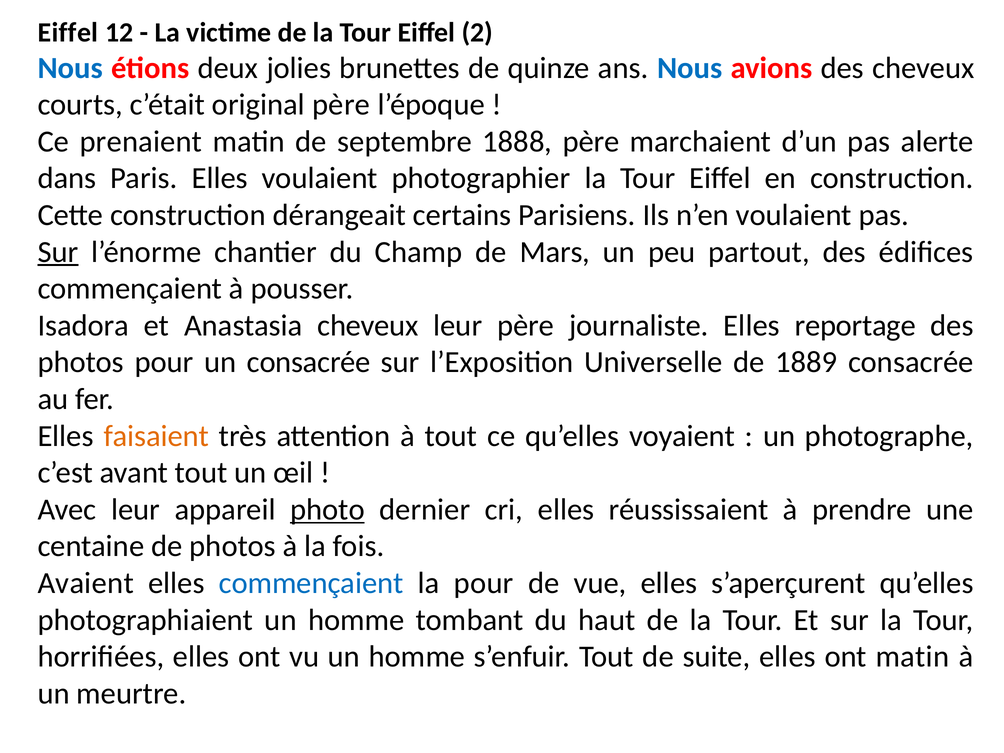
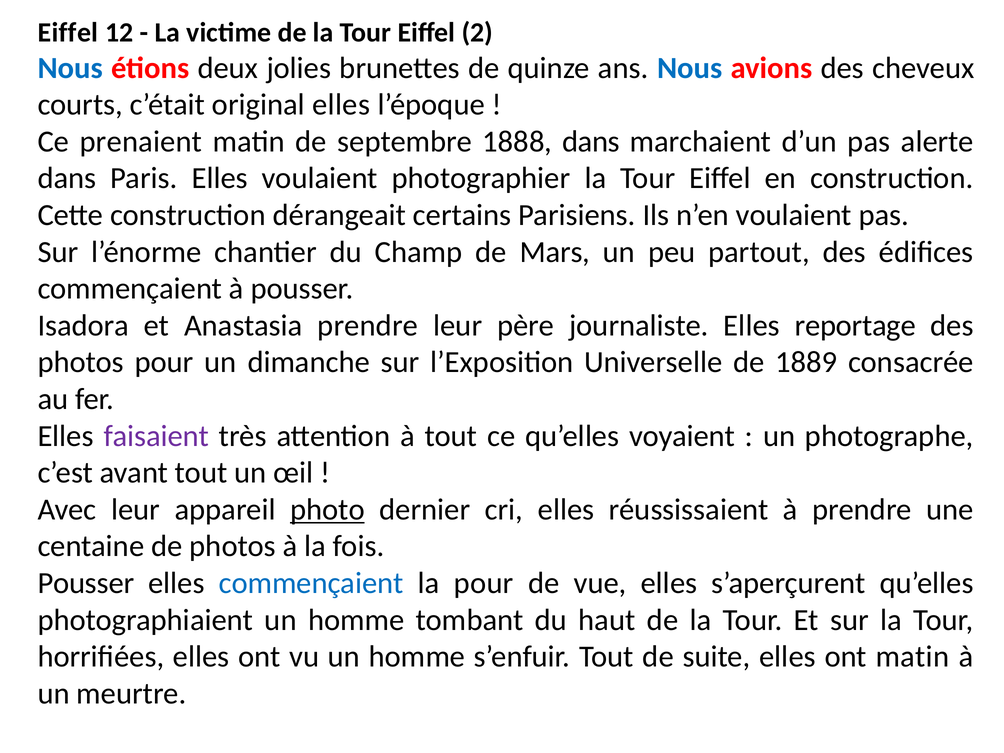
original père: père -> elles
1888 père: père -> dans
Sur at (58, 252) underline: present -> none
Anastasia cheveux: cheveux -> prendre
un consacrée: consacrée -> dimanche
faisaient colour: orange -> purple
Avaient at (86, 583): Avaient -> Pousser
